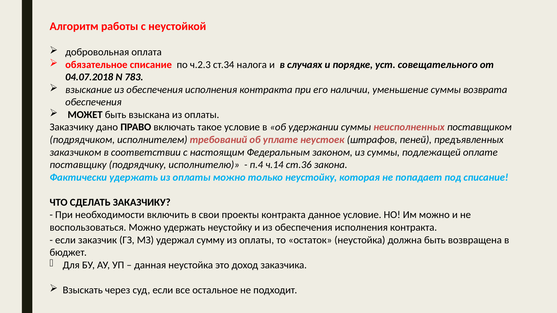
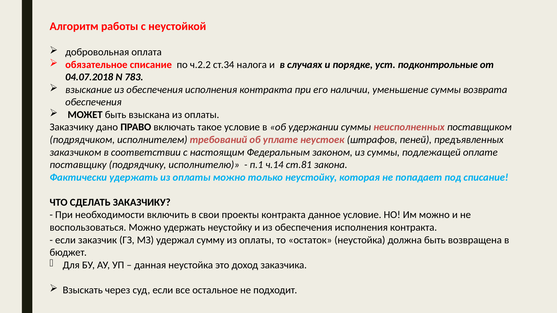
ч.2.3: ч.2.3 -> ч.2.2
совещательного: совещательного -> подконтрольные
п.4: п.4 -> п.1
ст.36: ст.36 -> ст.81
